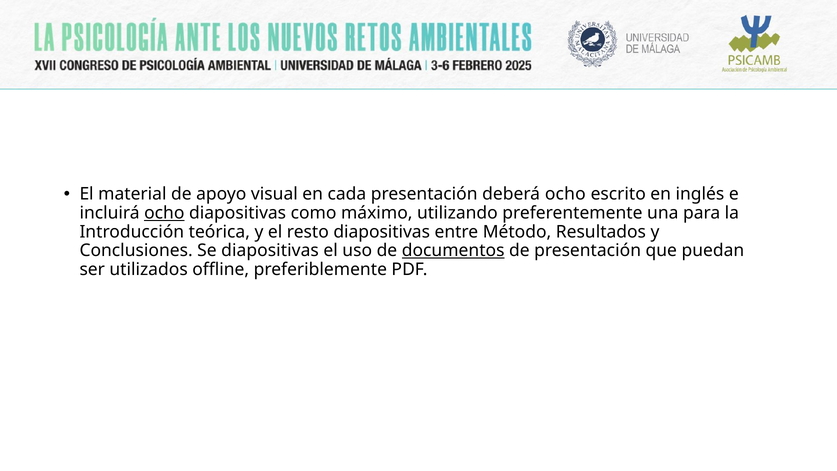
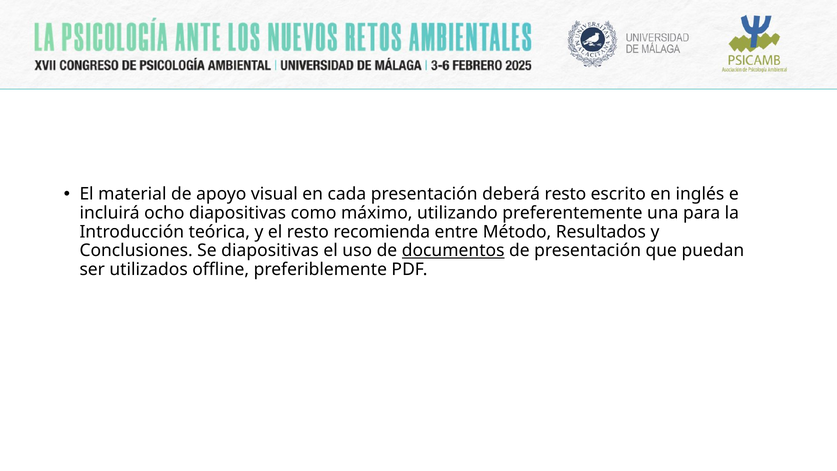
deberá ocho: ocho -> resto
ocho at (164, 213) underline: present -> none
resto diapositivas: diapositivas -> recomienda
